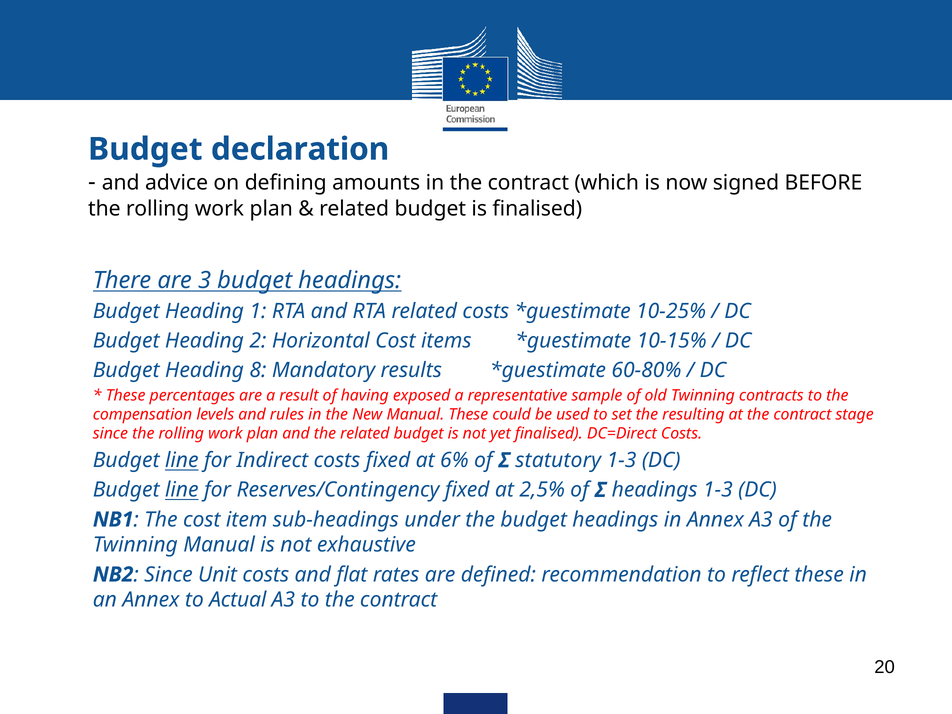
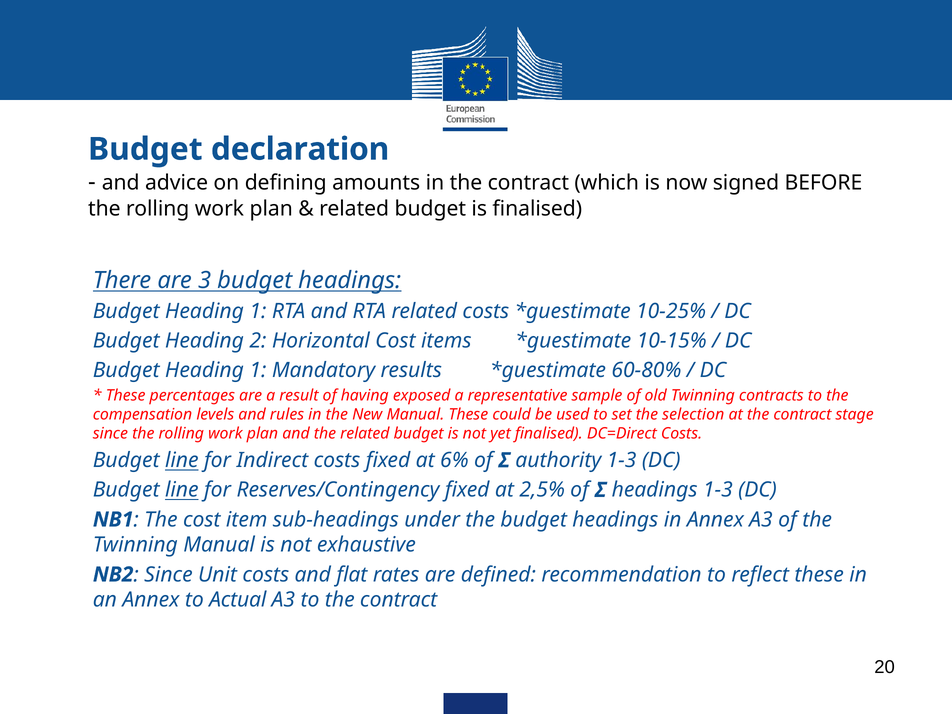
8 at (258, 370): 8 -> 1
resulting: resulting -> selection
statutory: statutory -> authority
